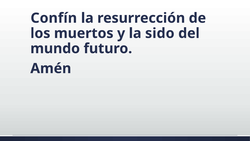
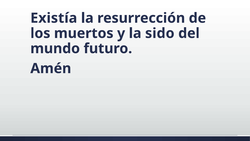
Confín: Confín -> Existía
